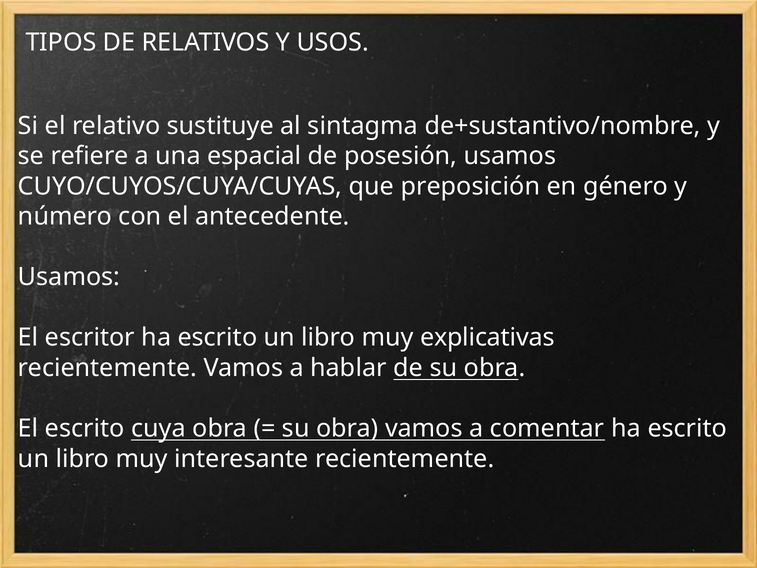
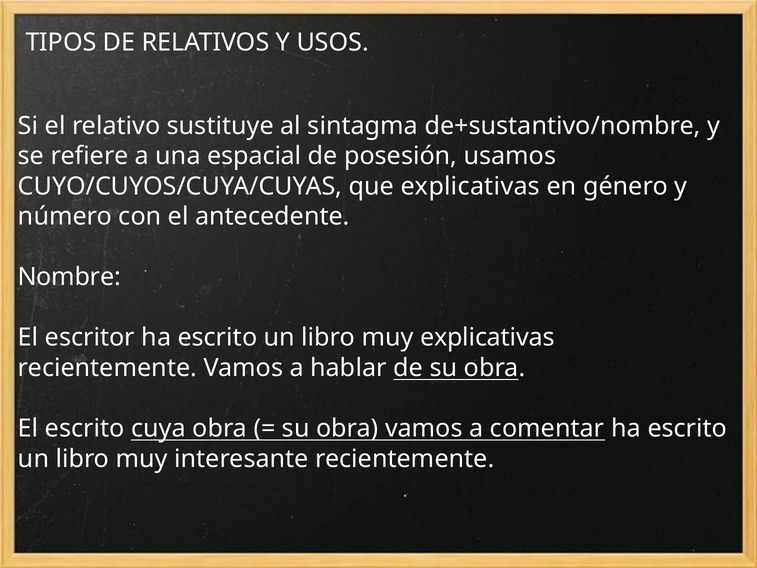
que preposición: preposición -> explicativas
Usamos at (69, 277): Usamos -> Nombre
